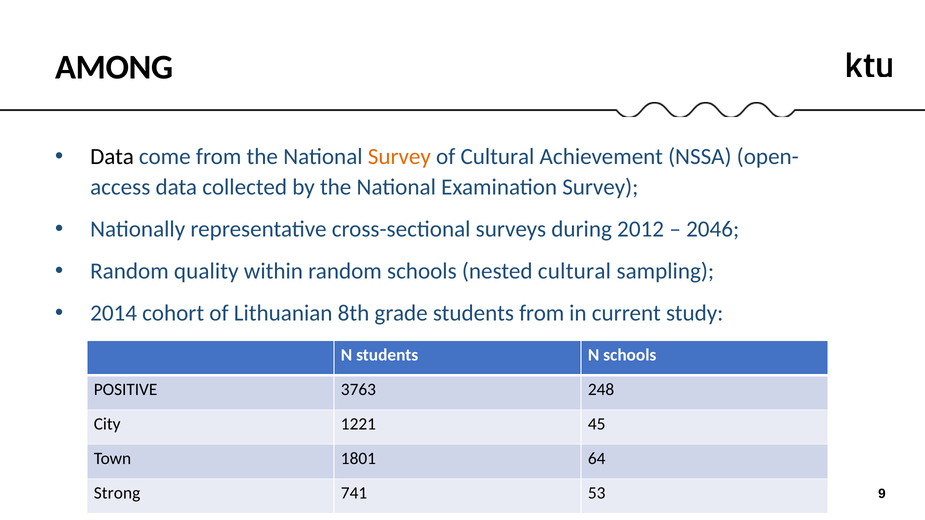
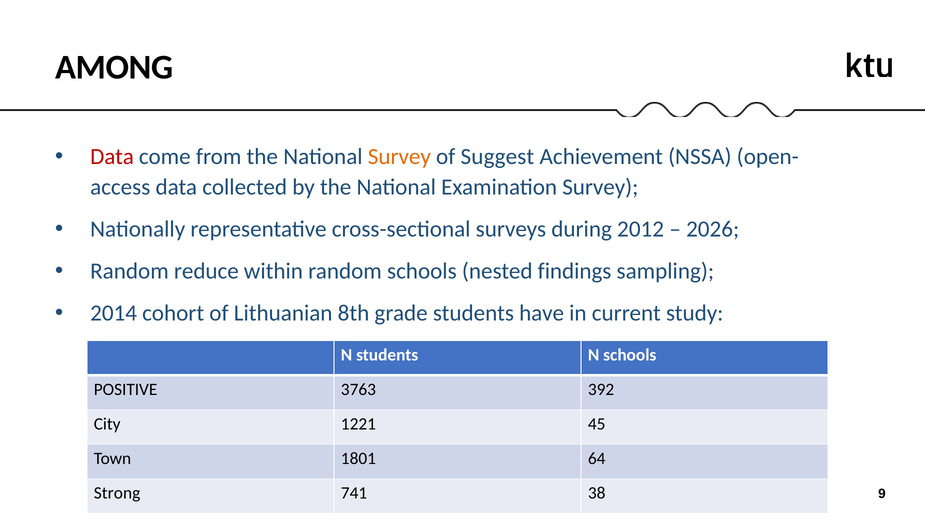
Data at (112, 157) colour: black -> red
of Cultural: Cultural -> Suggest
2046: 2046 -> 2026
quality: quality -> reduce
nested cultural: cultural -> findings
students from: from -> have
248: 248 -> 392
53: 53 -> 38
